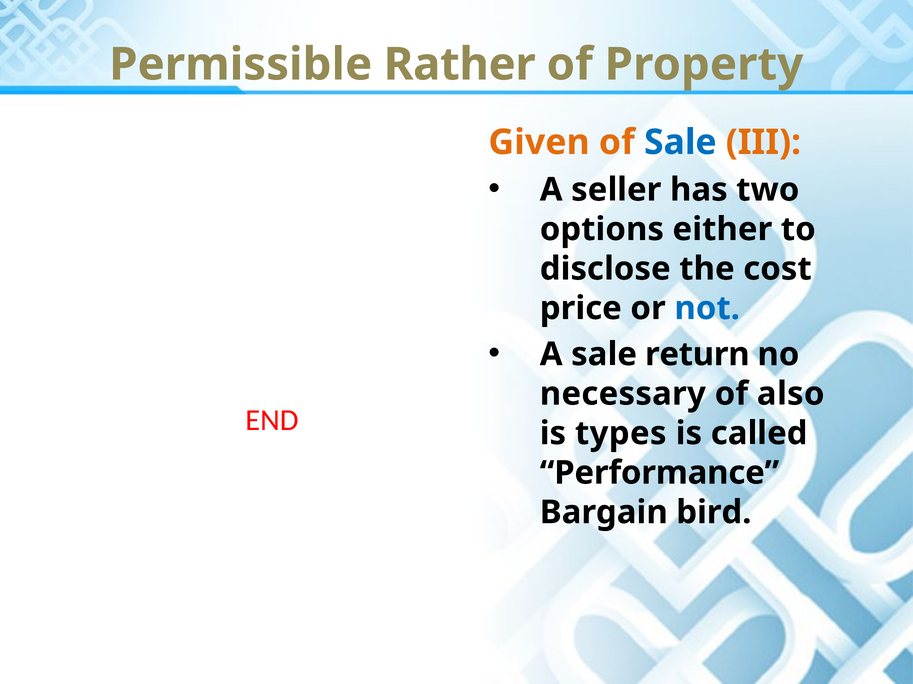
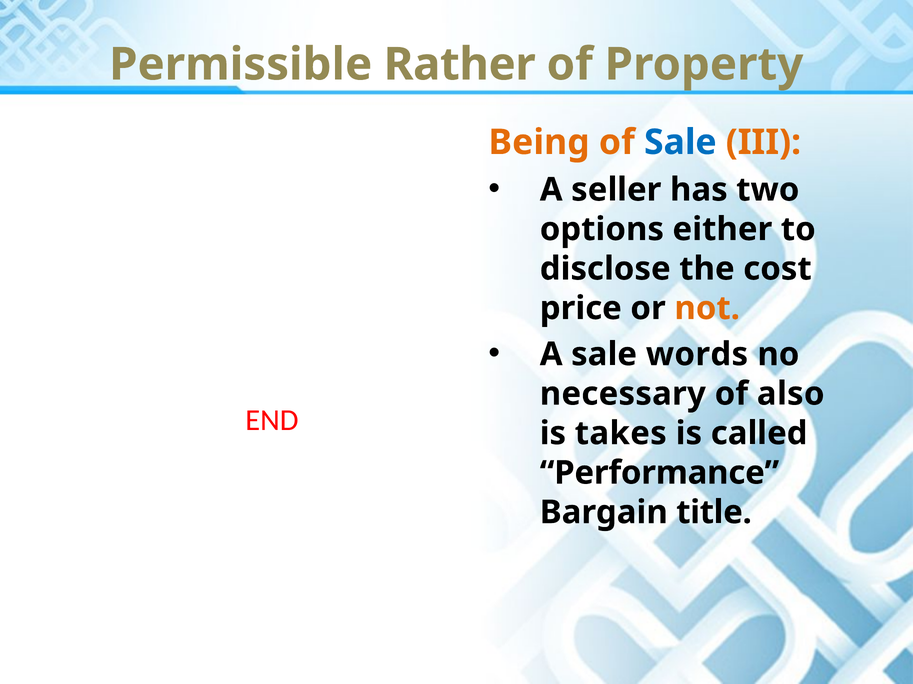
Given: Given -> Being
not colour: blue -> orange
return: return -> words
types: types -> takes
bird: bird -> title
